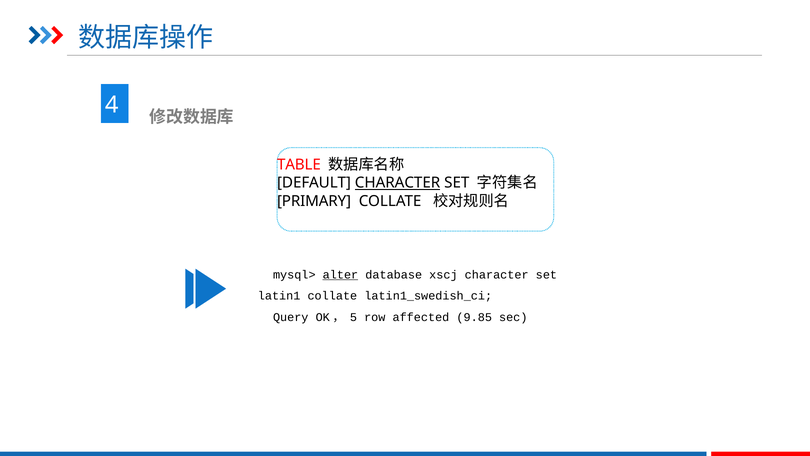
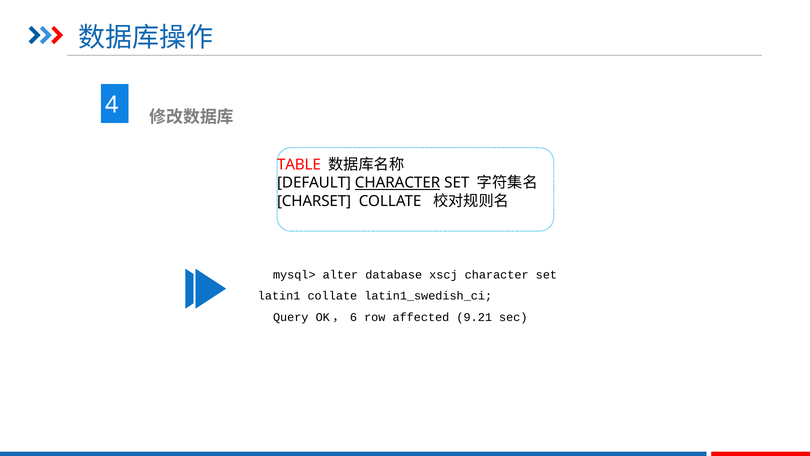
PRIMARY: PRIMARY -> CHARSET
alter underline: present -> none
5: 5 -> 6
9.85: 9.85 -> 9.21
